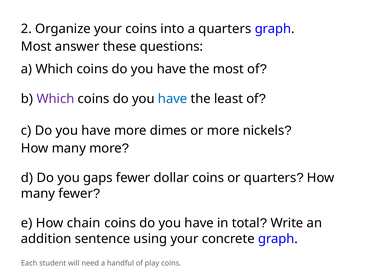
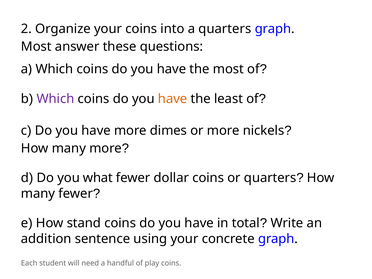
have at (173, 99) colour: blue -> orange
gaps: gaps -> what
chain: chain -> stand
